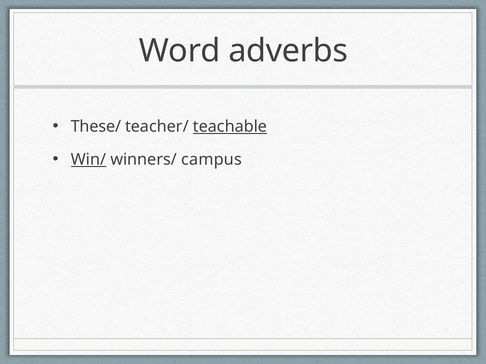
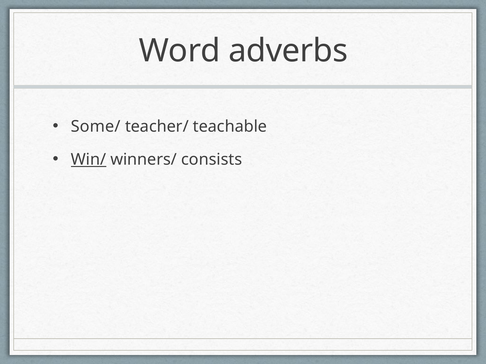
These/: These/ -> Some/
teachable underline: present -> none
campus: campus -> consists
